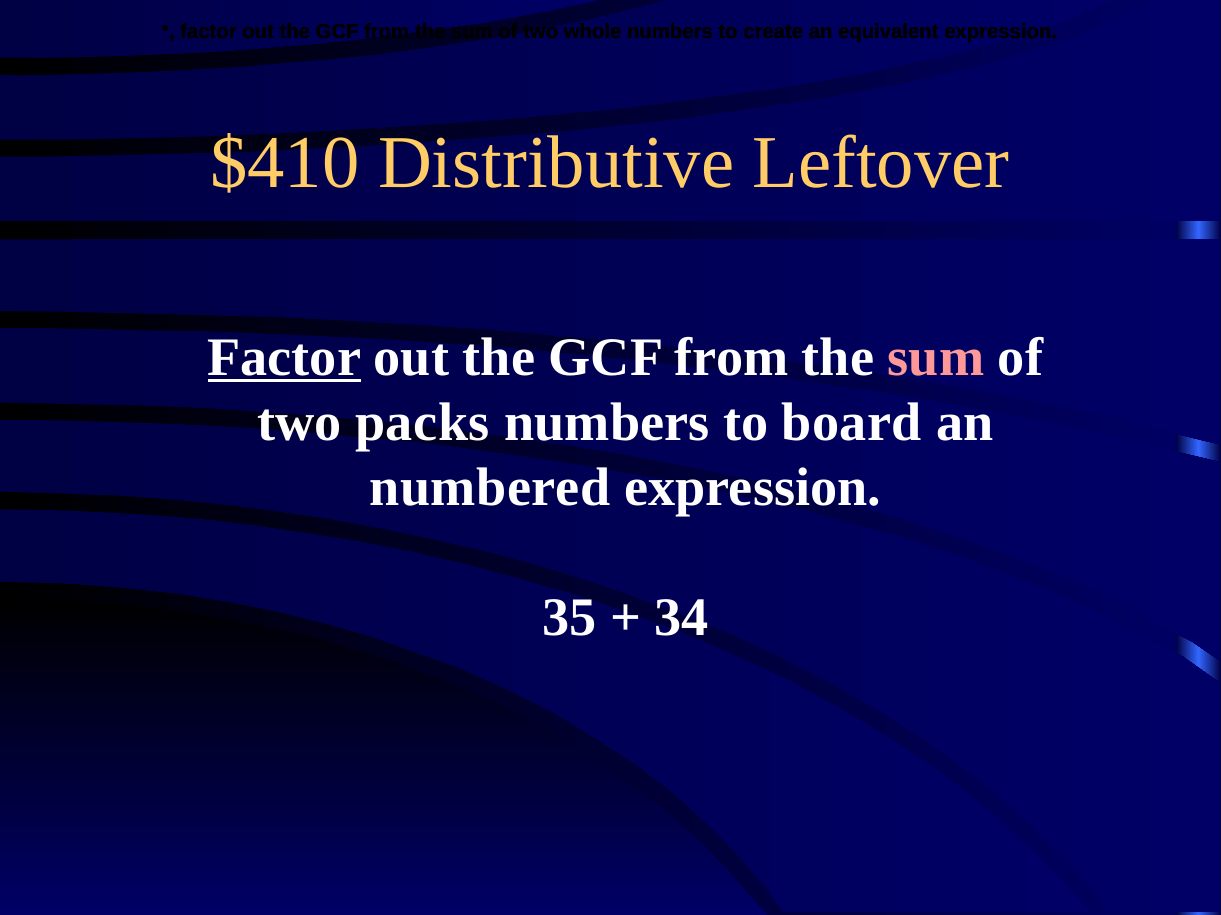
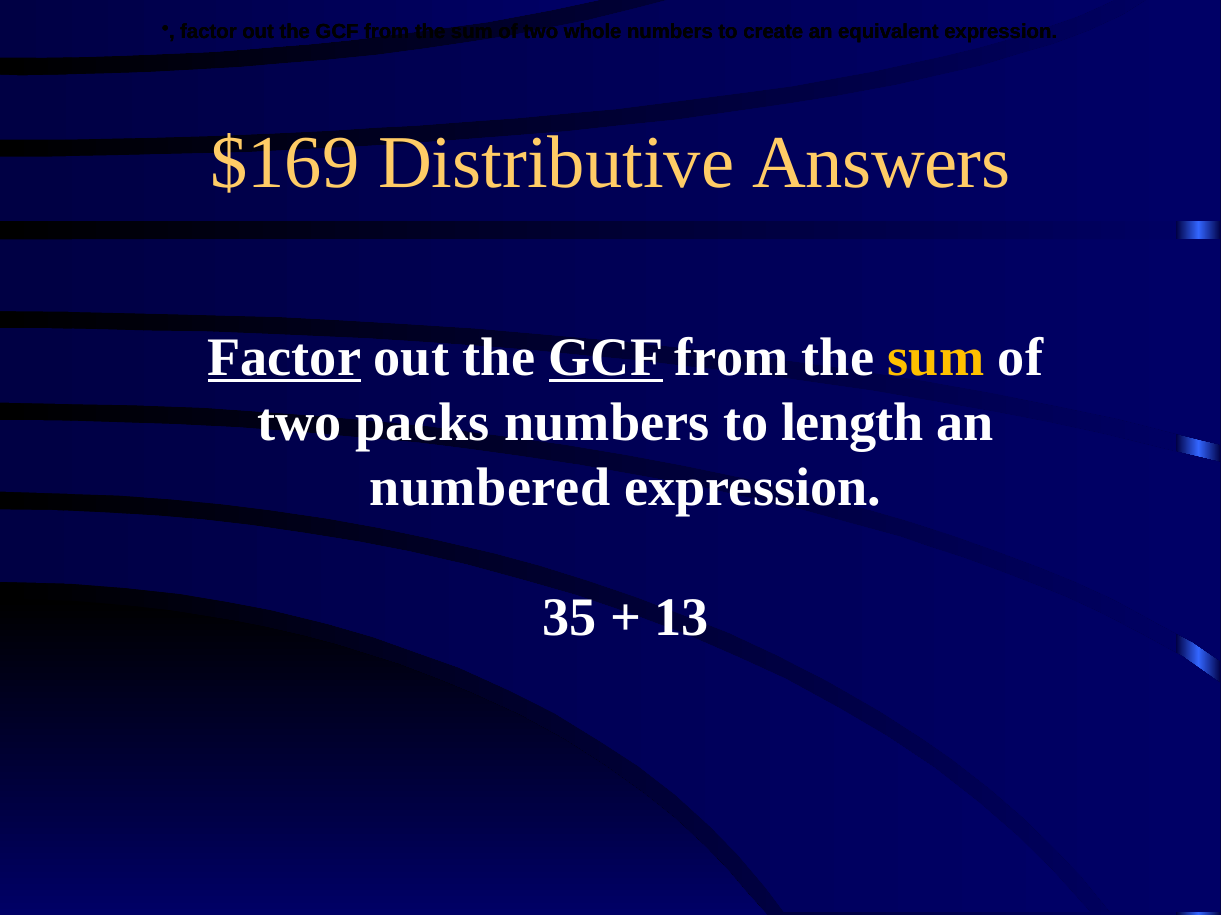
$410: $410 -> $169
Leftover: Leftover -> Answers
GCF at (606, 358) underline: none -> present
sum at (936, 358) colour: pink -> yellow
board: board -> length
34: 34 -> 13
